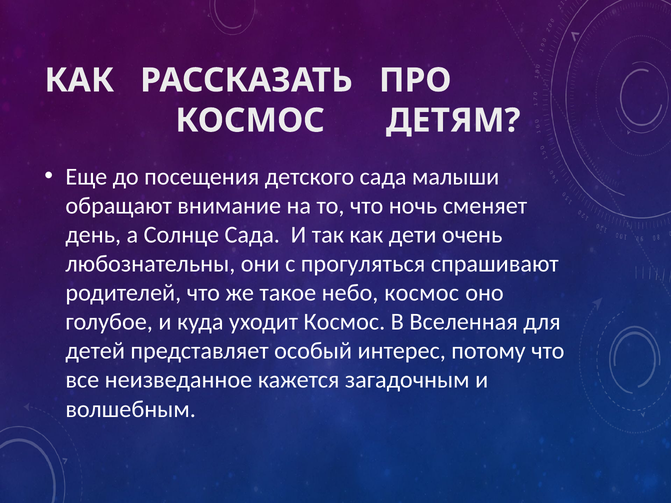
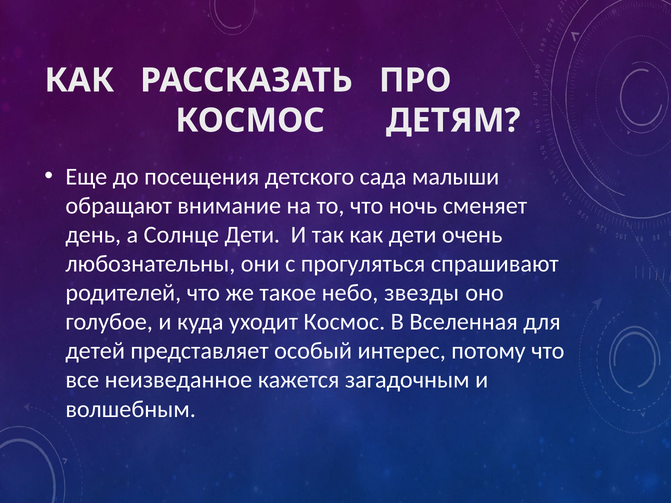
Солнце Сада: Сада -> Дети
небо космос: космос -> звезды
